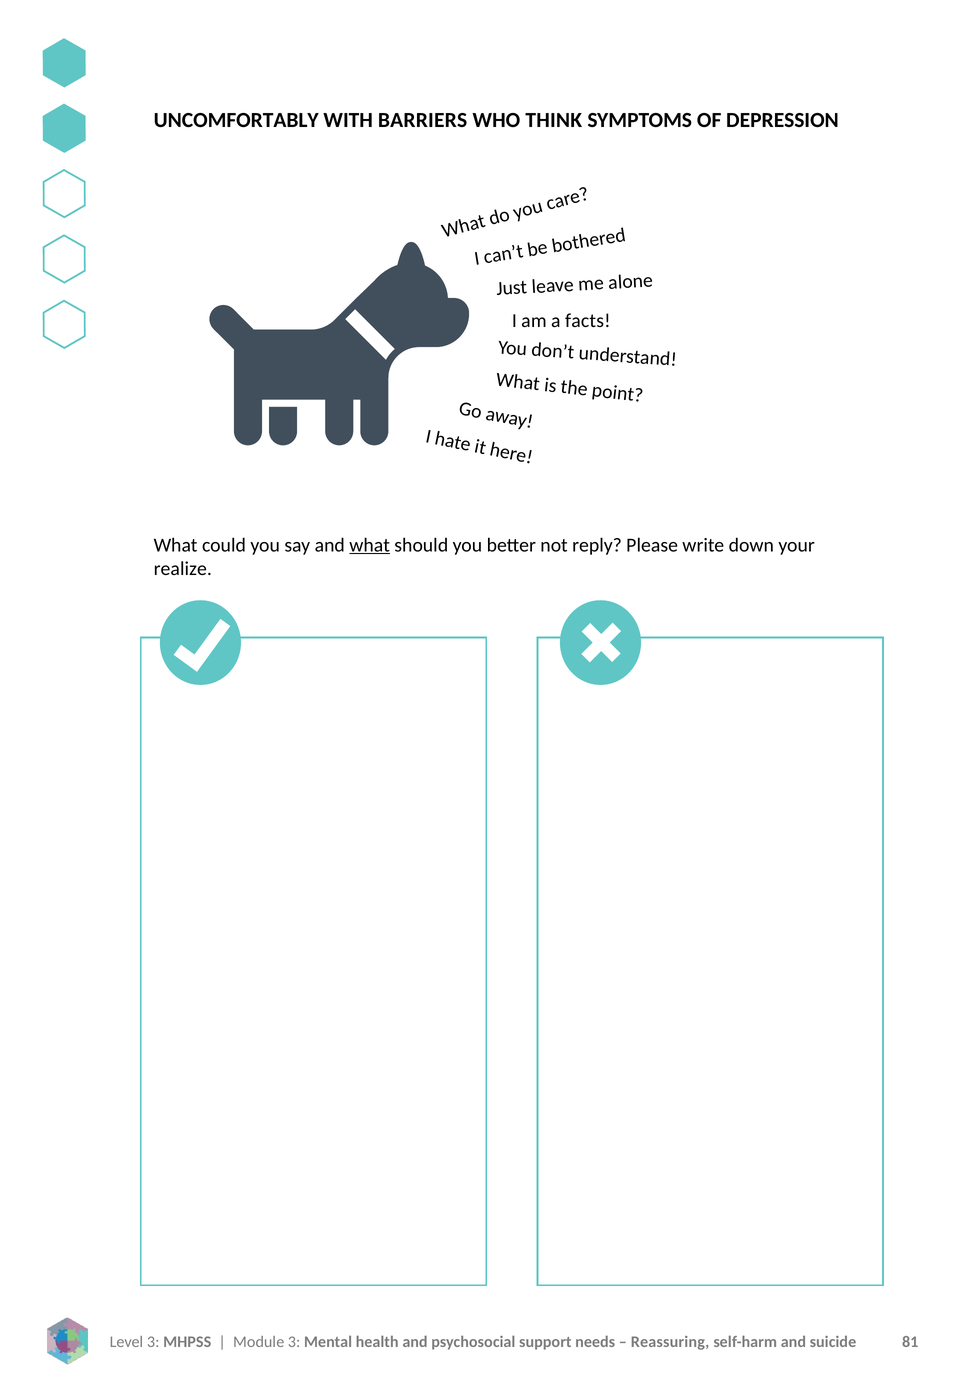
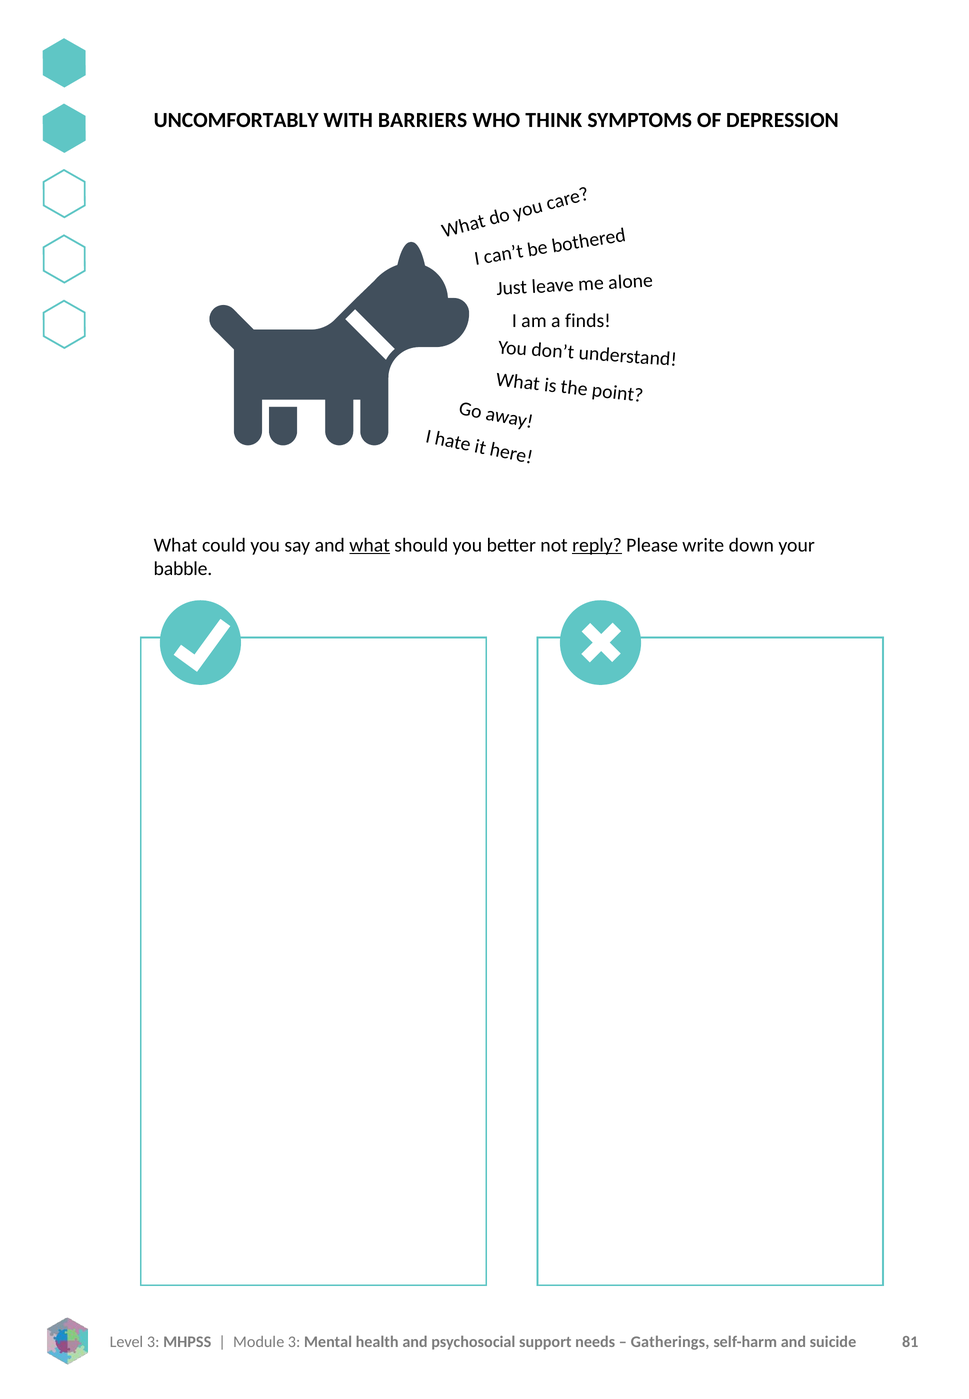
facts: facts -> finds
reply underline: none -> present
realize: realize -> babble
Reassuring: Reassuring -> Gatherings
